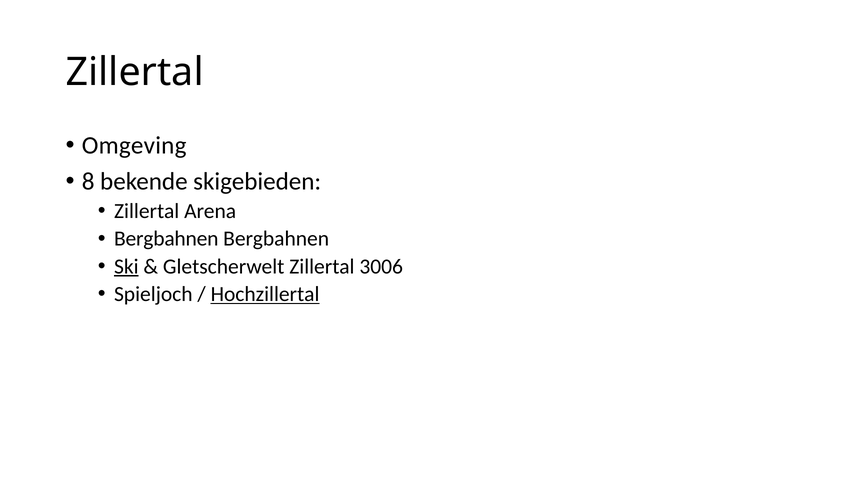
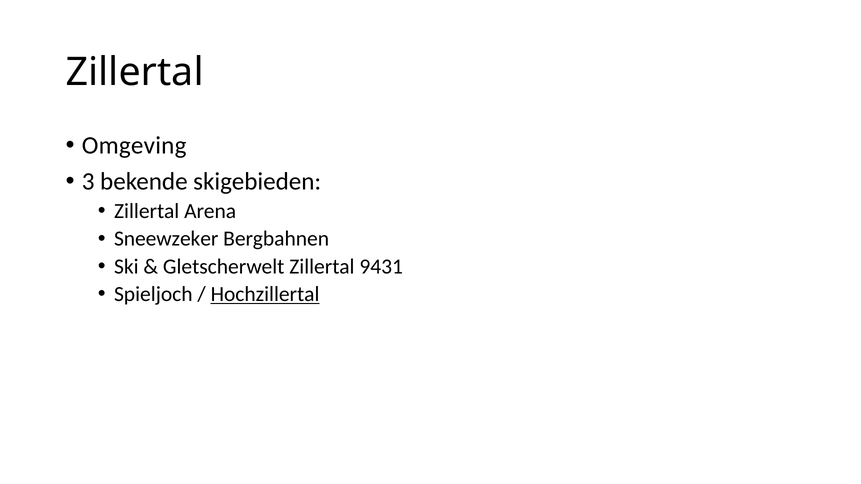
8: 8 -> 3
Bergbahnen at (166, 239): Bergbahnen -> Sneewzeker
Ski underline: present -> none
3006: 3006 -> 9431
